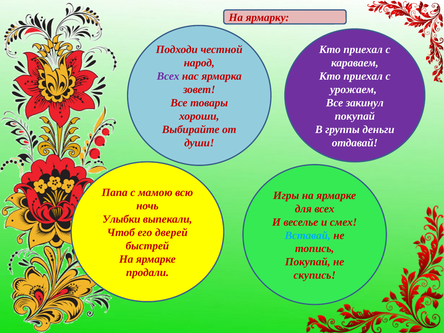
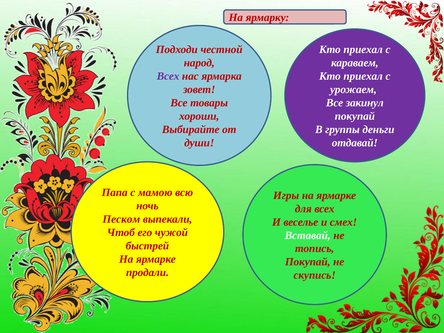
Улыбки: Улыбки -> Песком
дверей: дверей -> чужой
Вставай colour: light blue -> white
